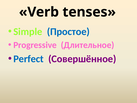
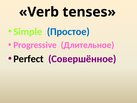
Perfect colour: blue -> black
